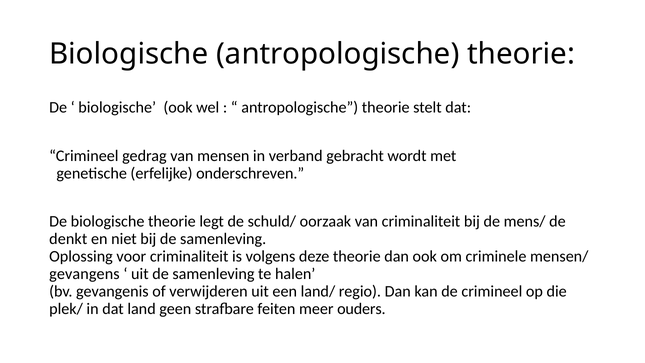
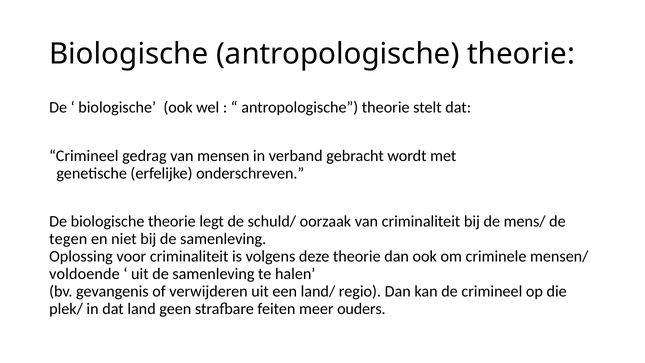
denkt: denkt -> tegen
gevangens: gevangens -> voldoende
